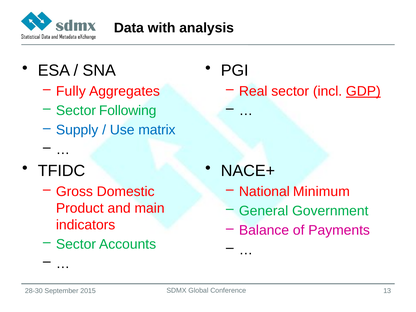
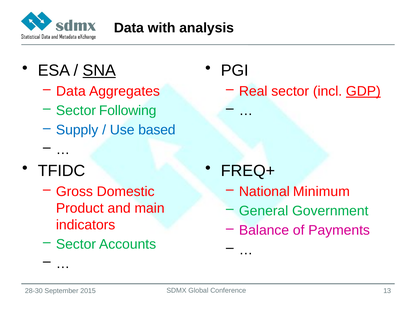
SNA underline: none -> present
Fully at (71, 91): Fully -> Data
matrix: matrix -> based
NACE+: NACE+ -> FREQ+
